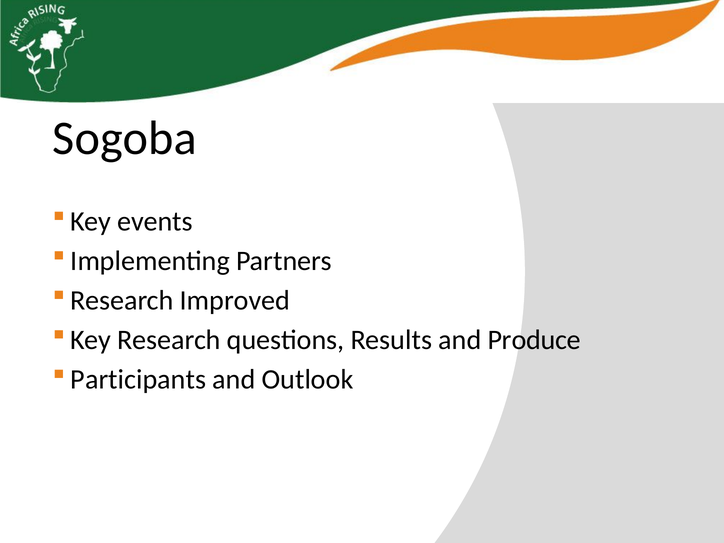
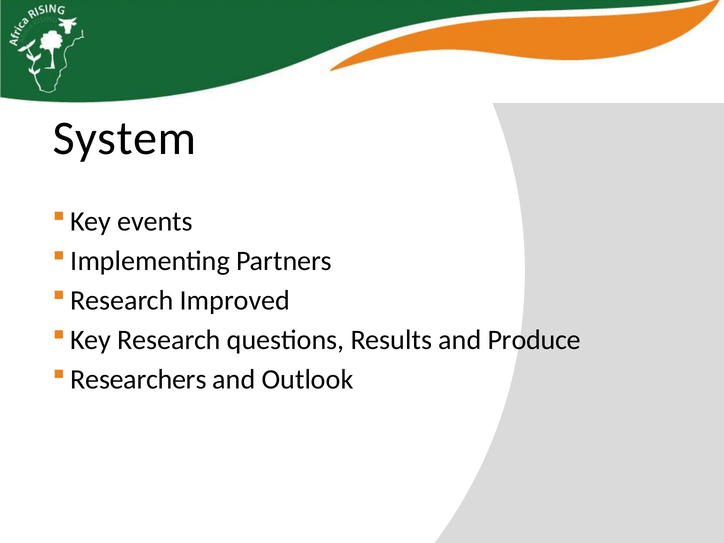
Sogoba: Sogoba -> System
Participants: Participants -> Researchers
